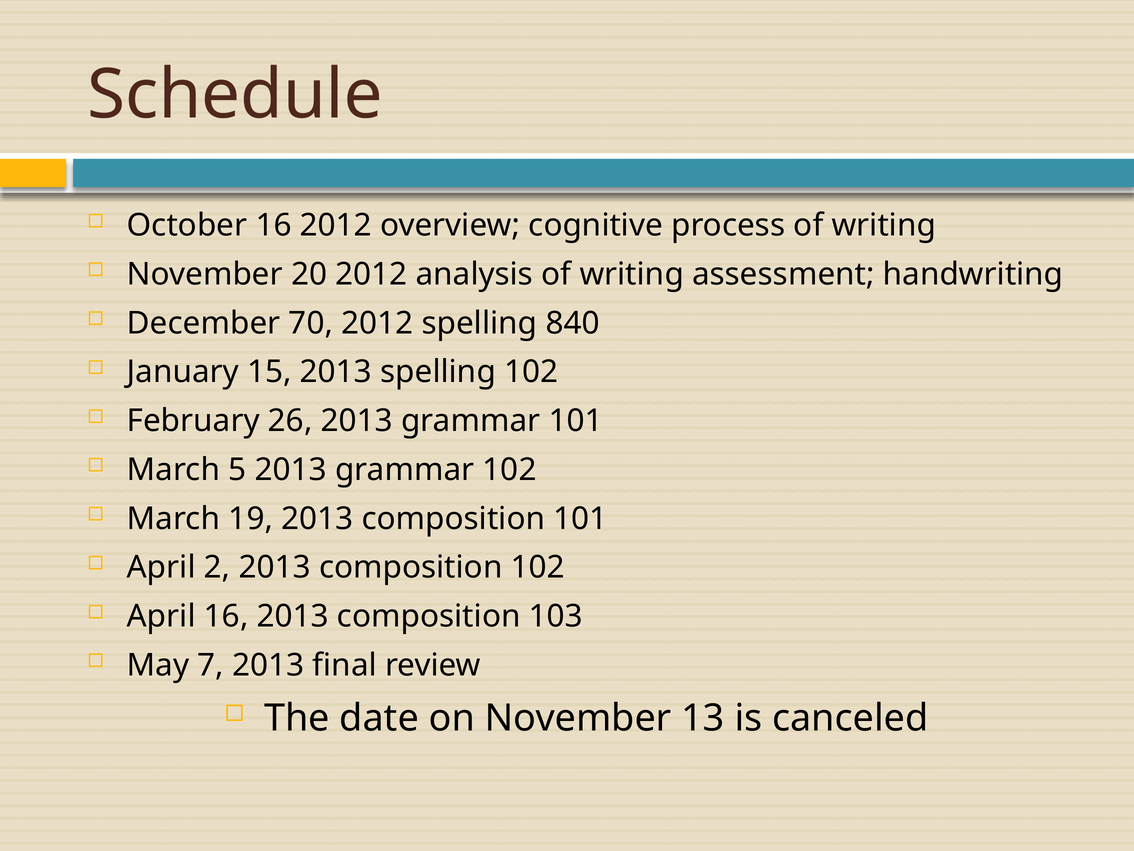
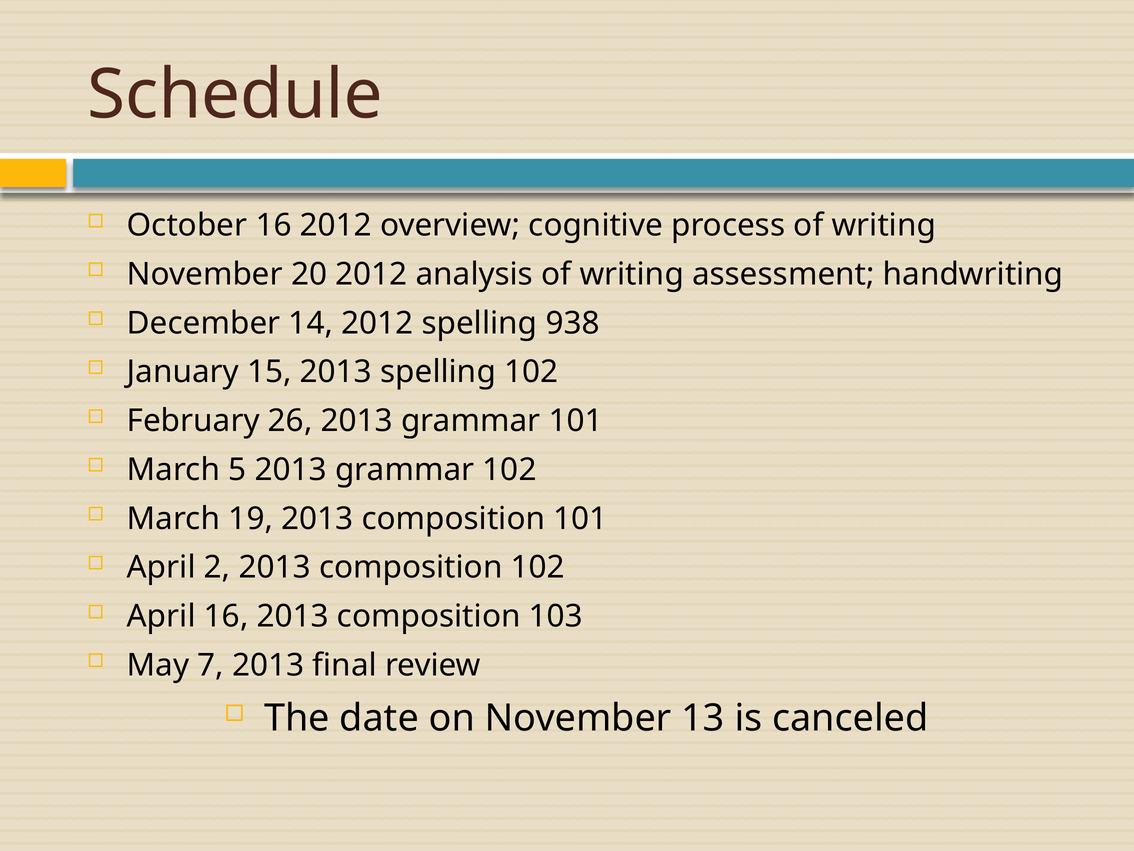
70: 70 -> 14
840: 840 -> 938
